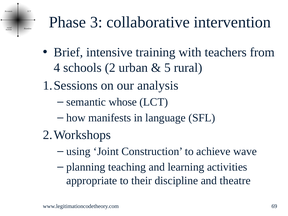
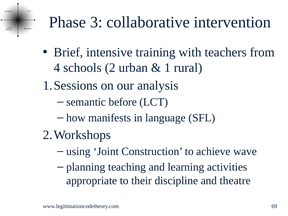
5: 5 -> 1
whose: whose -> before
